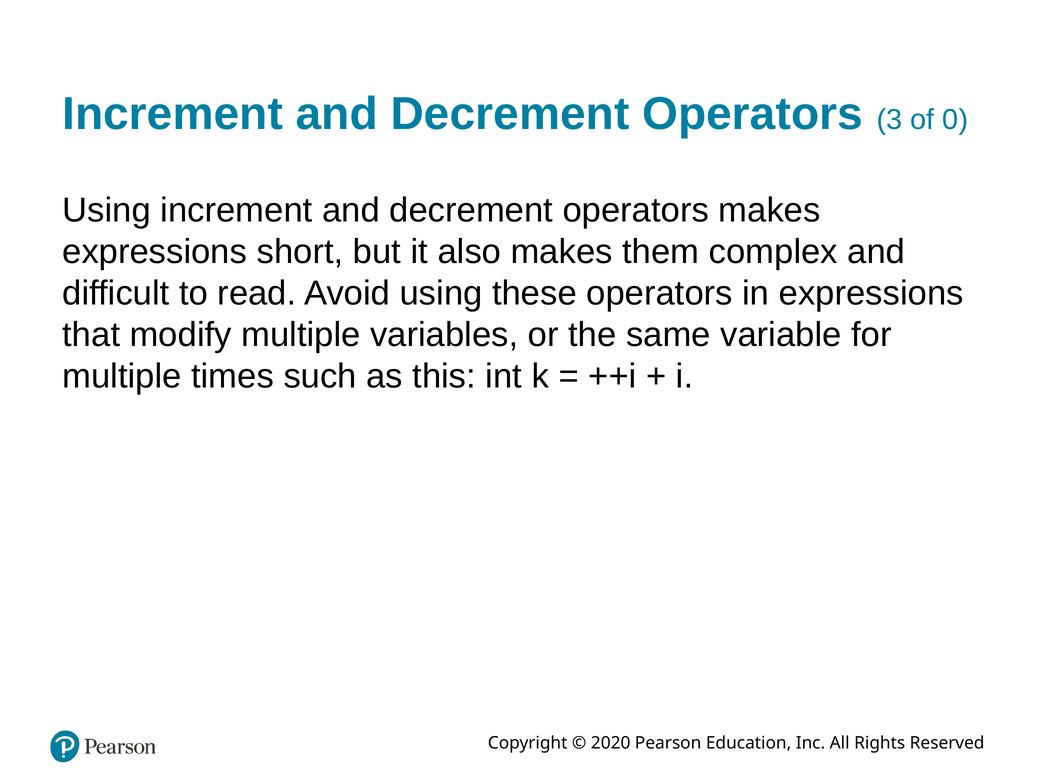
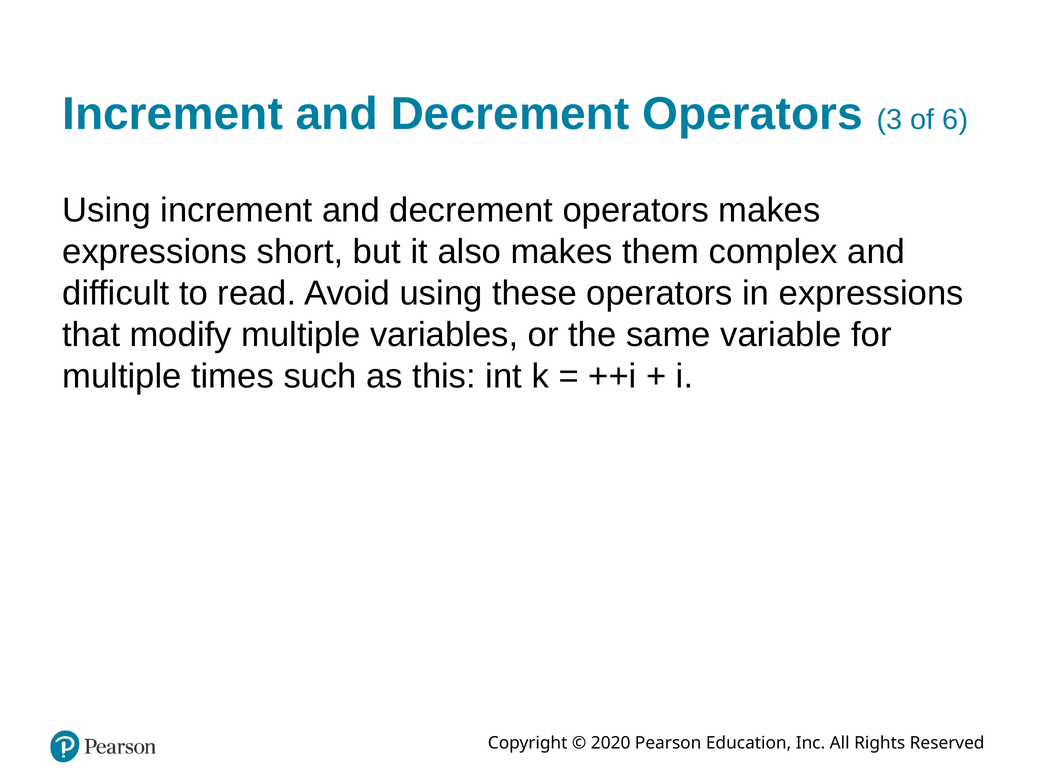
0: 0 -> 6
